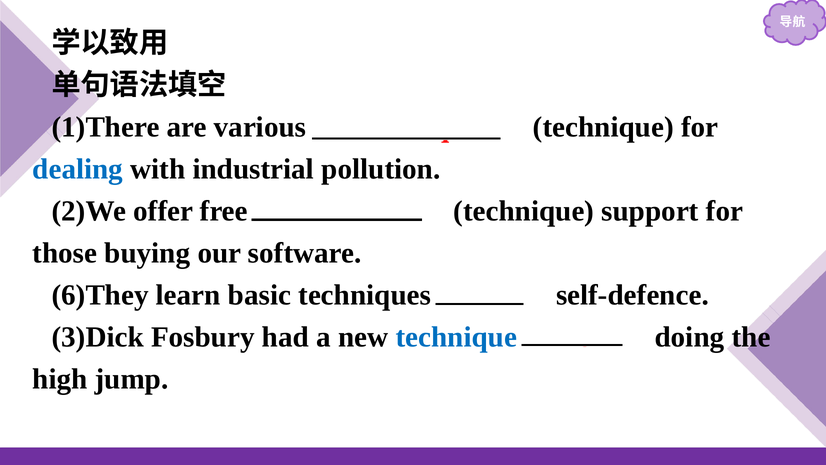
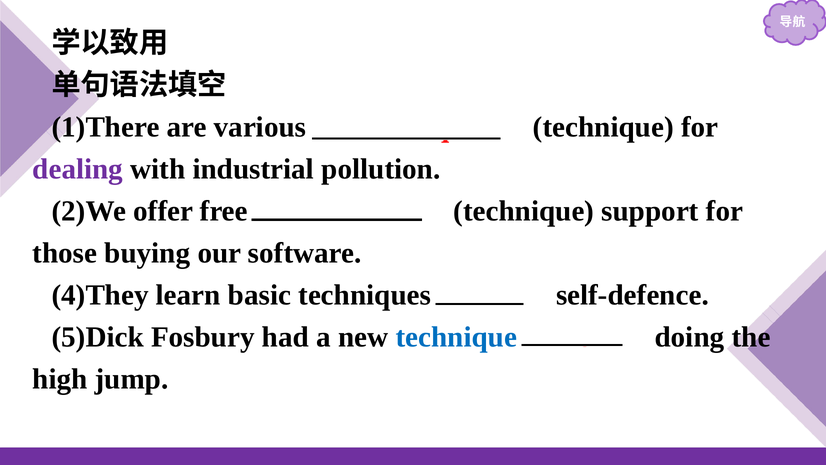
dealing colour: blue -> purple
6)They: 6)They -> 4)They
3)Dick: 3)Dick -> 5)Dick
